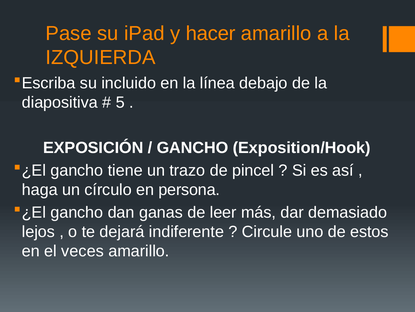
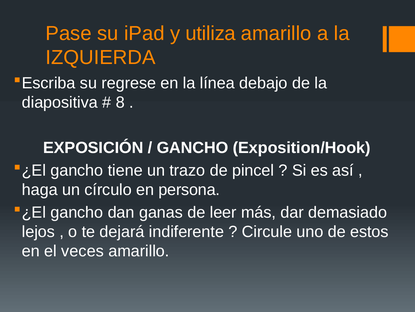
hacer: hacer -> utiliza
incluido: incluido -> regrese
5: 5 -> 8
